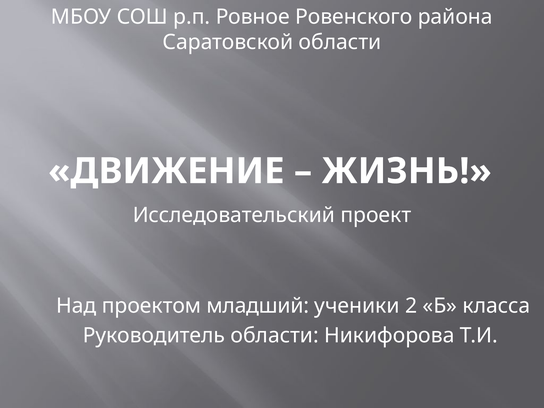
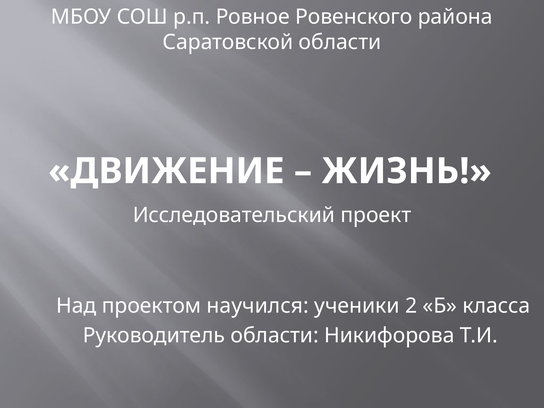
младший: младший -> научился
